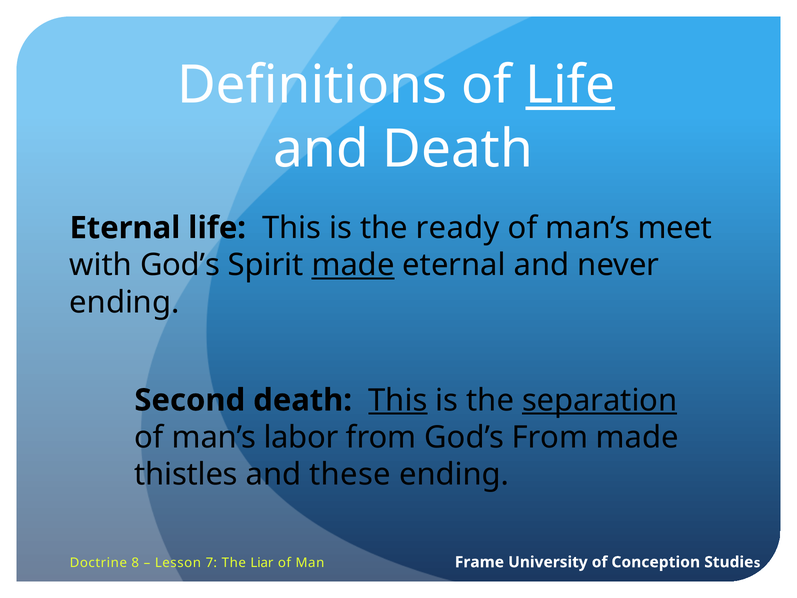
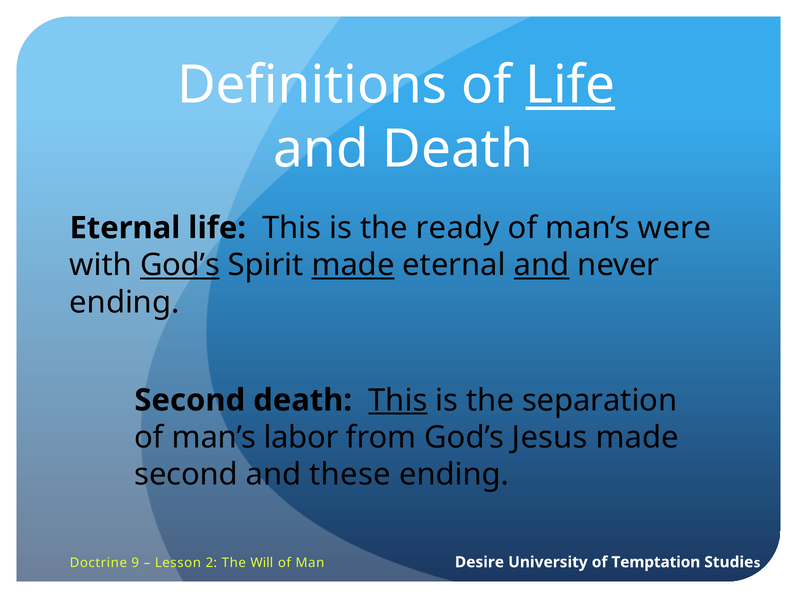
meet: meet -> were
God’s at (180, 265) underline: none -> present
and at (542, 265) underline: none -> present
separation underline: present -> none
God’s From: From -> Jesus
thistles at (186, 475): thistles -> second
8: 8 -> 9
7: 7 -> 2
Liar: Liar -> Will
Frame: Frame -> Desire
Conception: Conception -> Temptation
